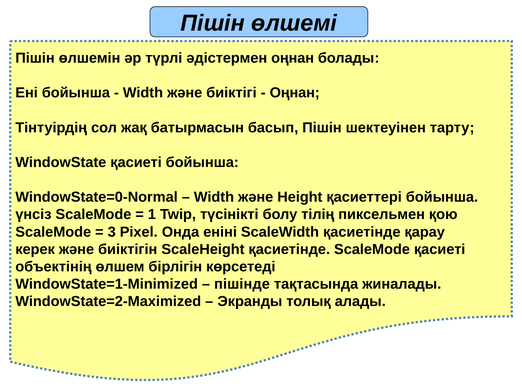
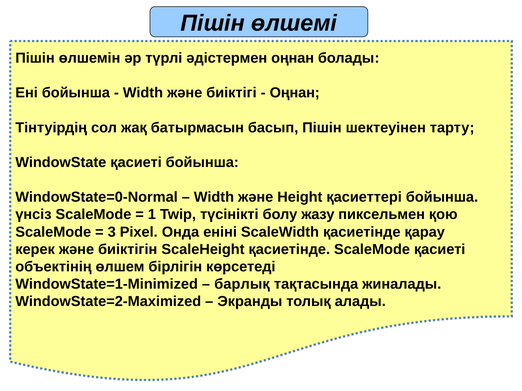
тілің: тілің -> жазу
пішінде: пішінде -> барлық
